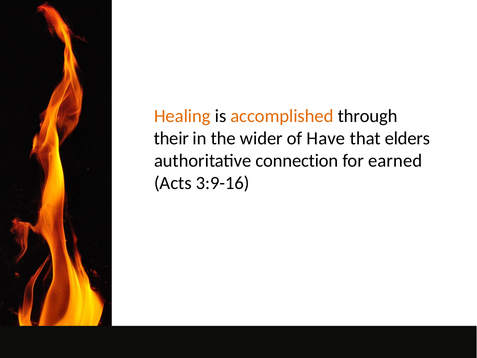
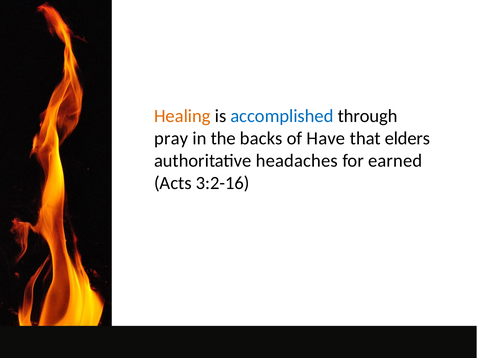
accomplished colour: orange -> blue
their: their -> pray
wider: wider -> backs
connection: connection -> headaches
3:9-16: 3:9-16 -> 3:2-16
